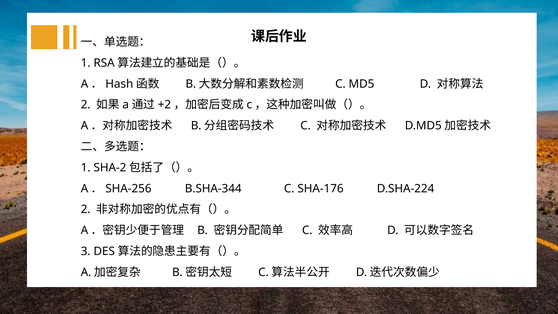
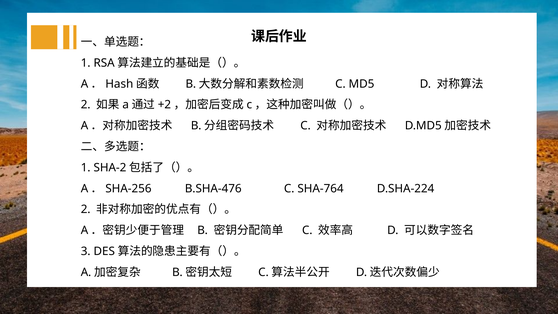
B.SHA-344: B.SHA-344 -> B.SHA-476
SHA-176: SHA-176 -> SHA-764
